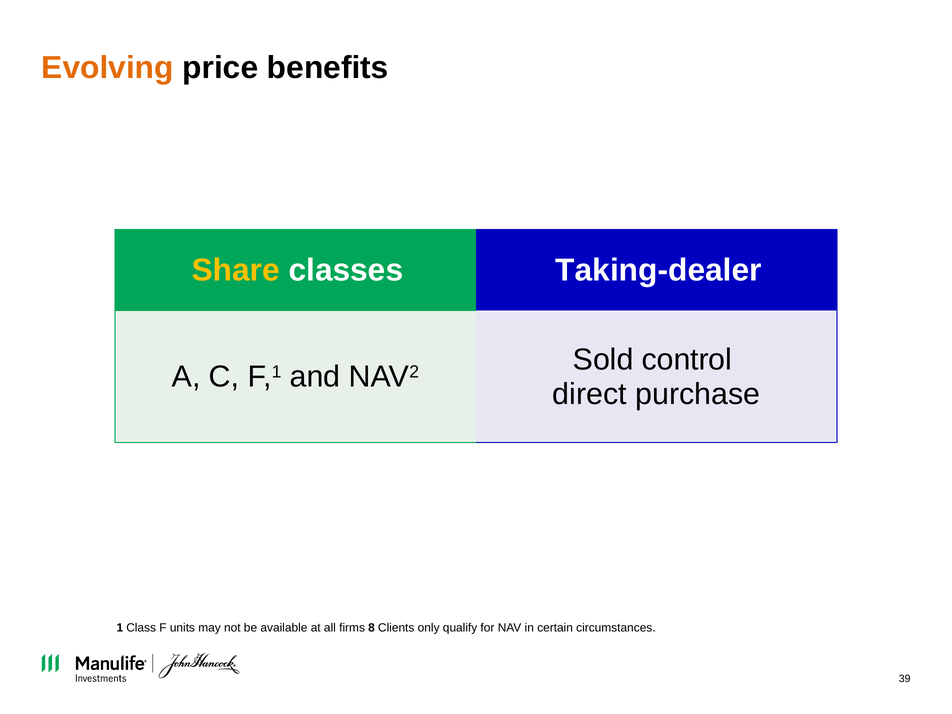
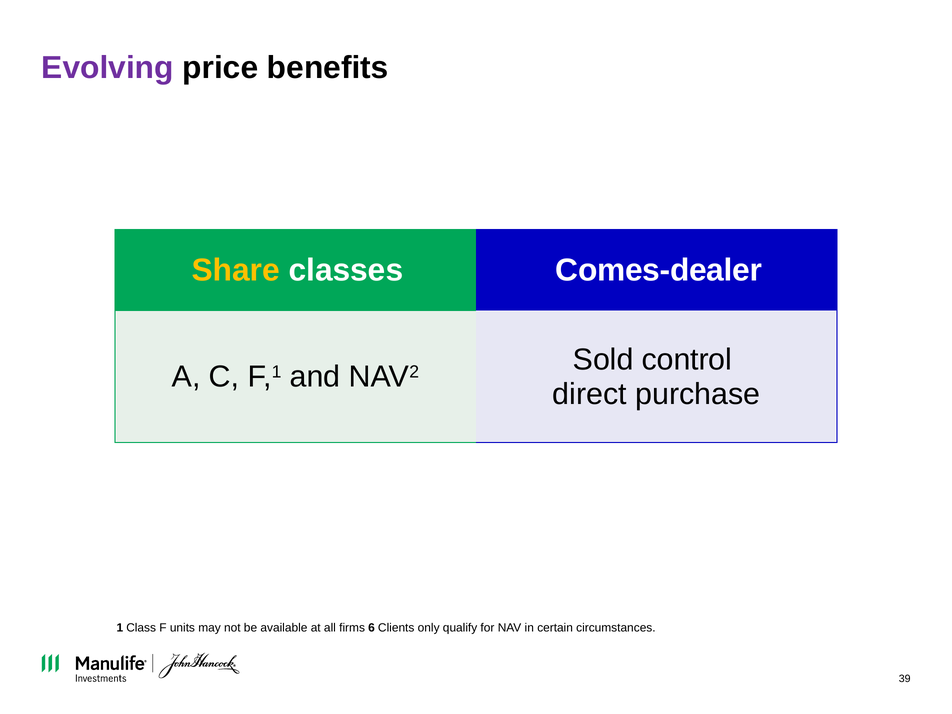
Evolving colour: orange -> purple
Taking-dealer: Taking-dealer -> Comes-dealer
8: 8 -> 6
